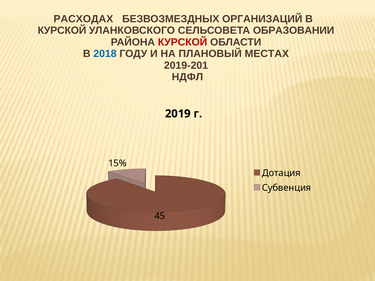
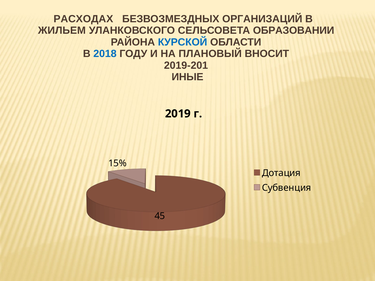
КУРСКОЙ at (62, 31): КУРСКОЙ -> ЖИЛЬЕМ
КУРСКОЙ at (183, 42) colour: red -> blue
МЕСТАХ: МЕСТАХ -> ВНОСИТ
НДФЛ: НДФЛ -> ИНЫЕ
